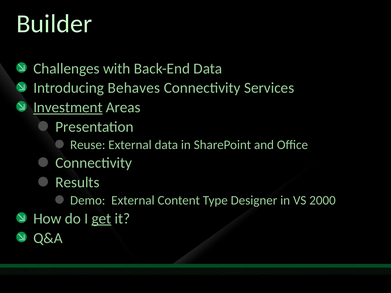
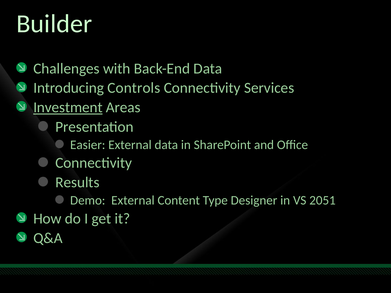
Behaves: Behaves -> Controls
Reuse: Reuse -> Easier
2000: 2000 -> 2051
get underline: present -> none
